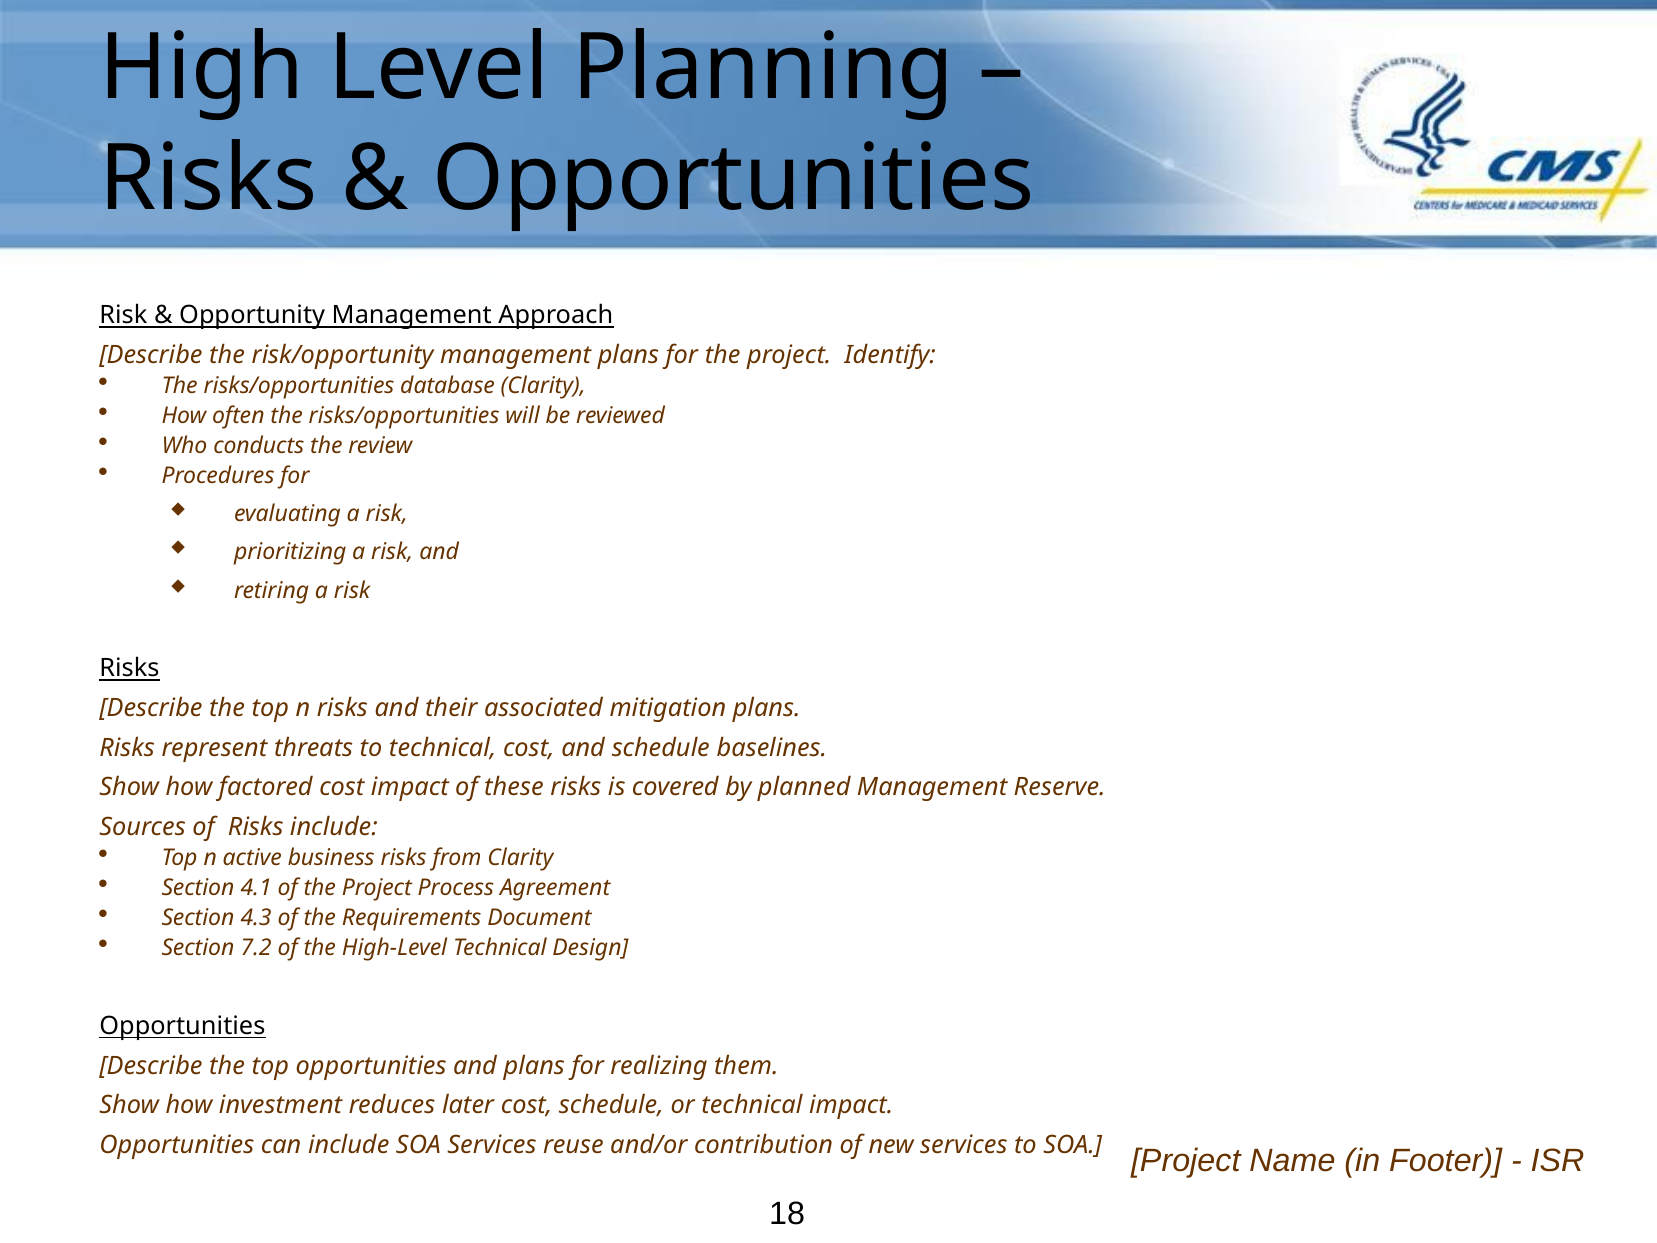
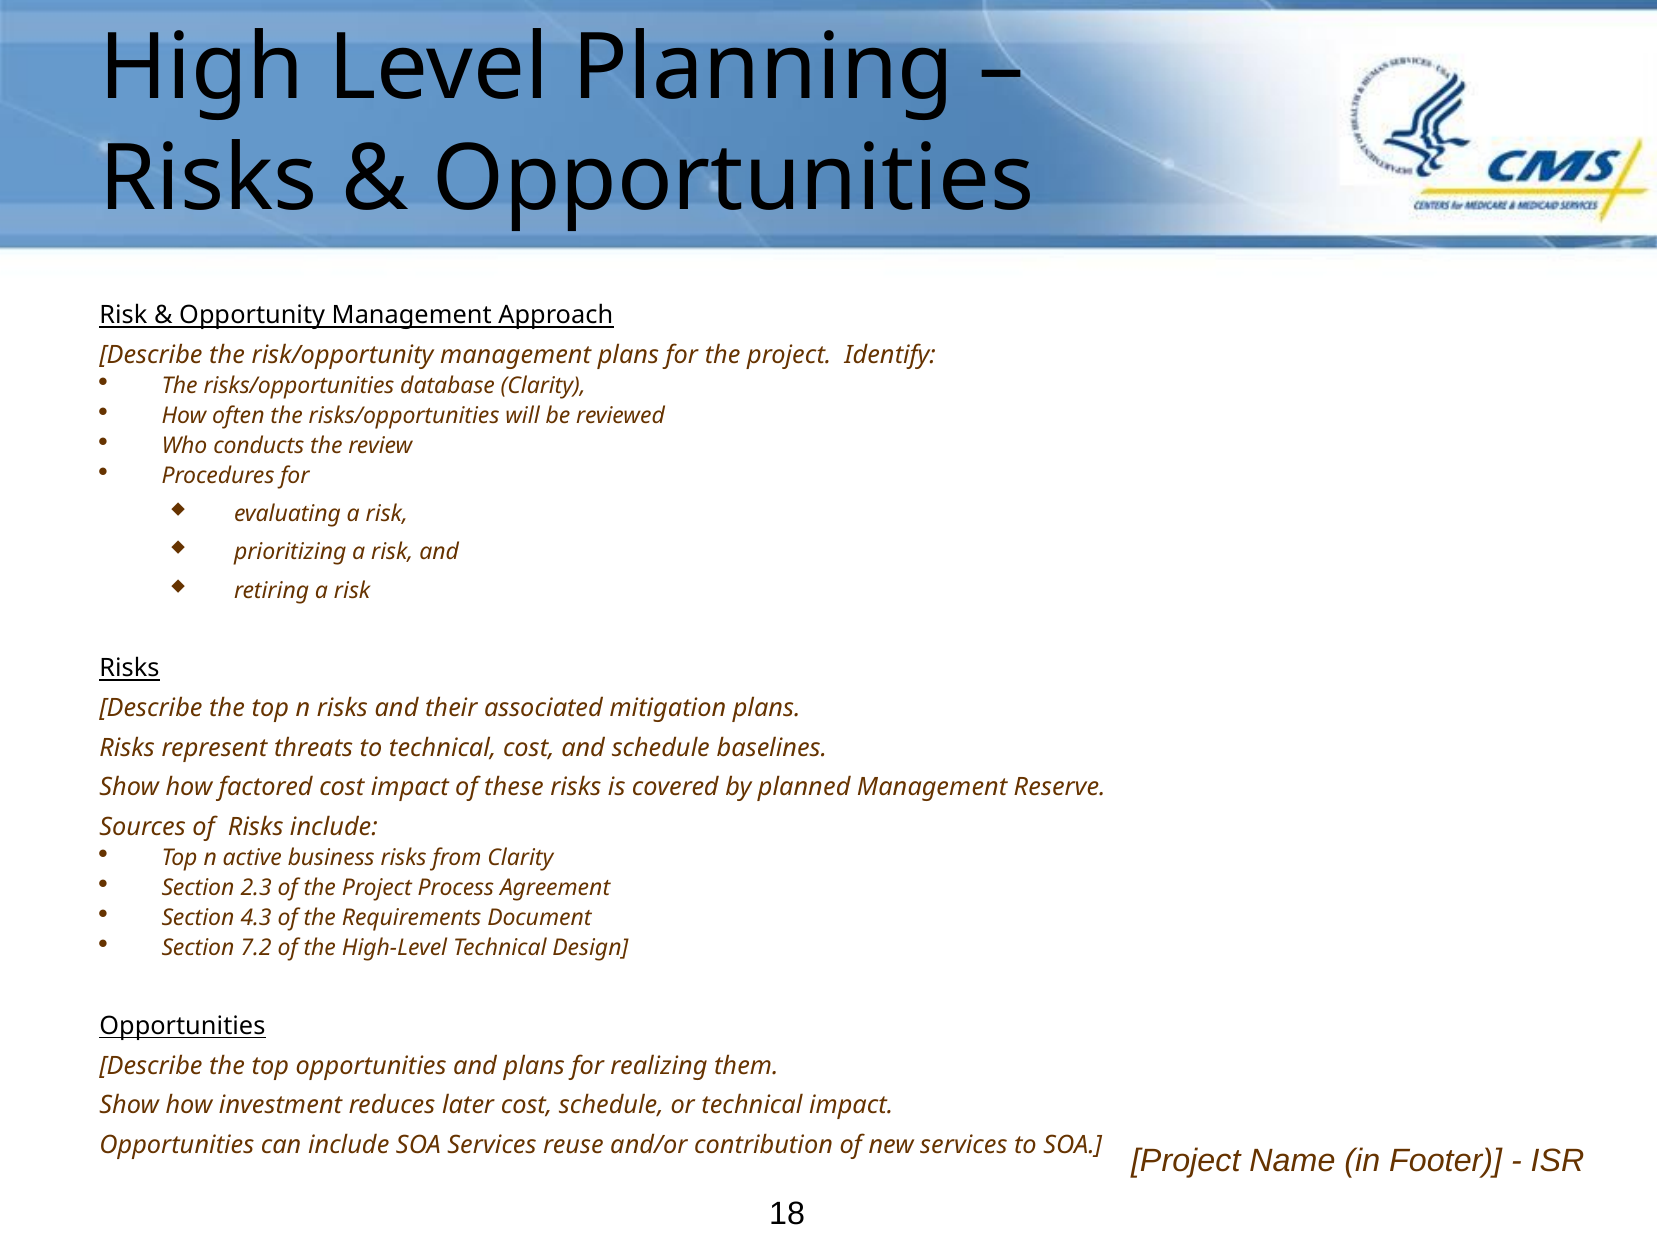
4.1: 4.1 -> 2.3
